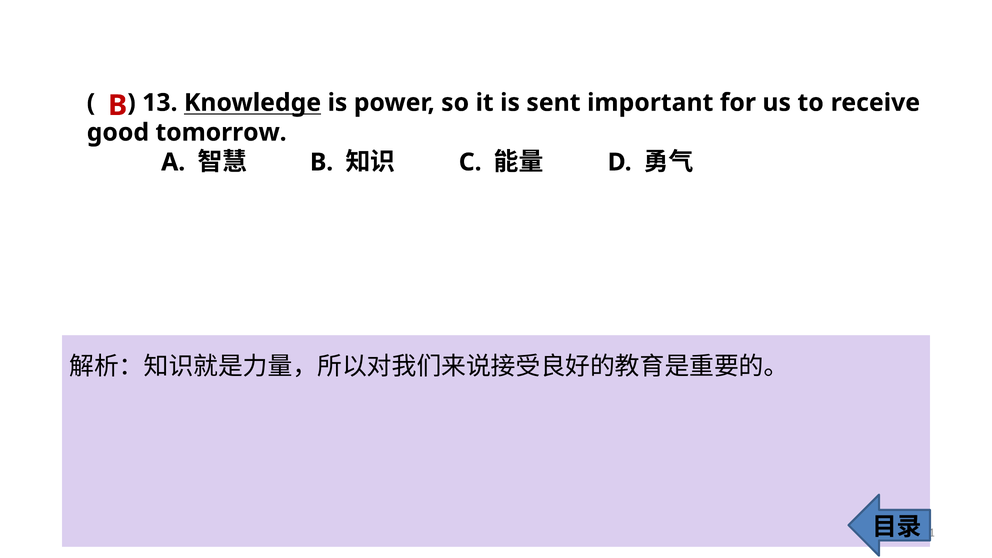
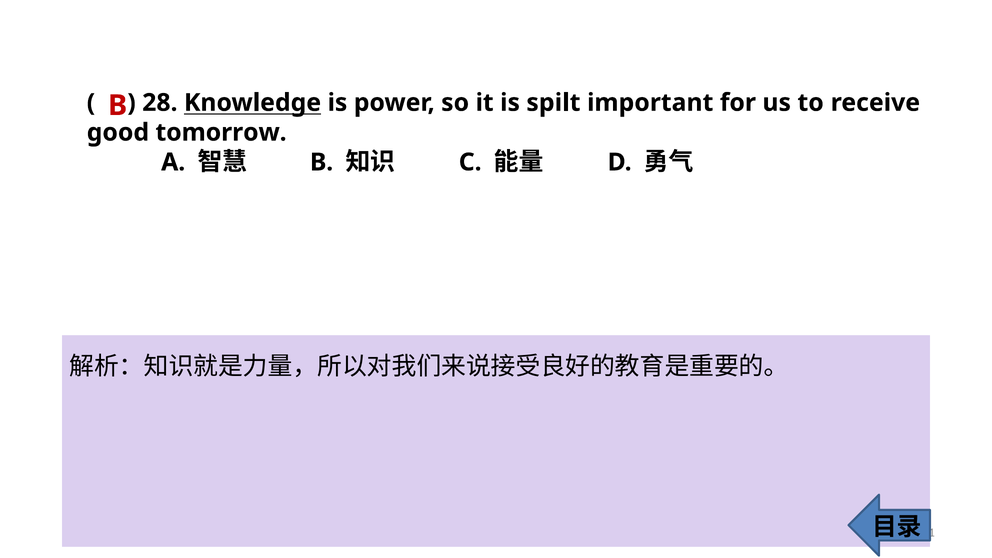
13: 13 -> 28
sent: sent -> spilt
